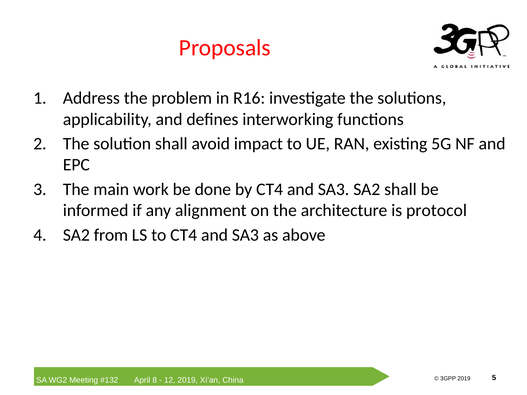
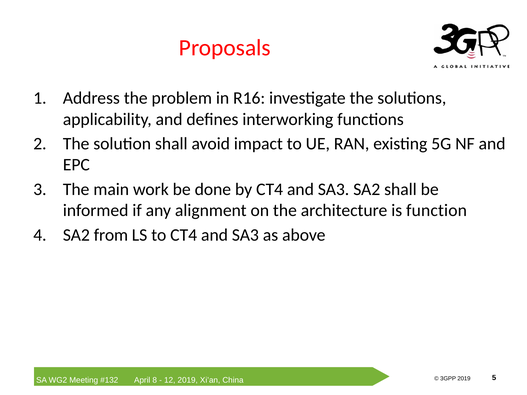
protocol: protocol -> function
